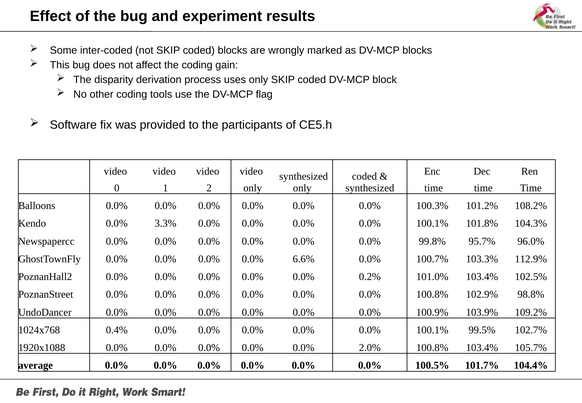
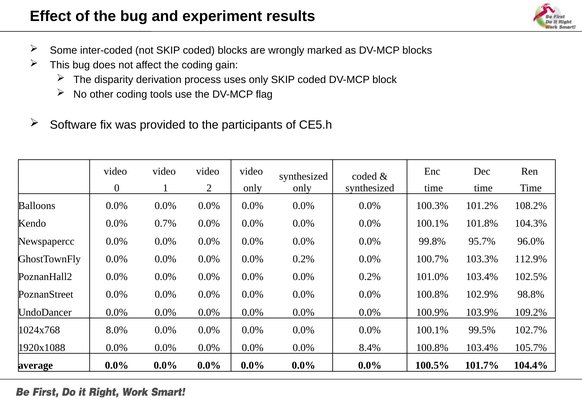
3.3%: 3.3% -> 0.7%
6.6% at (304, 259): 6.6% -> 0.2%
0.4%: 0.4% -> 8.0%
2.0%: 2.0% -> 8.4%
